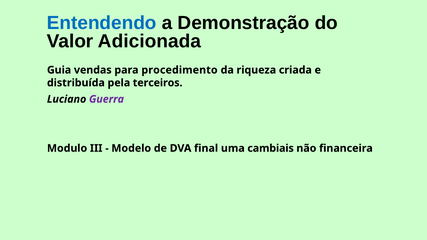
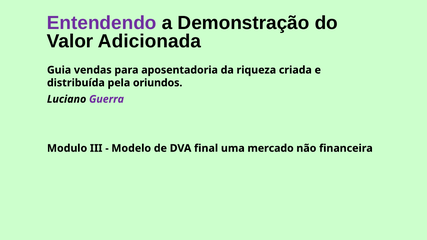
Entendendo colour: blue -> purple
procedimento: procedimento -> aposentadoria
terceiros: terceiros -> oriundos
cambiais: cambiais -> mercado
